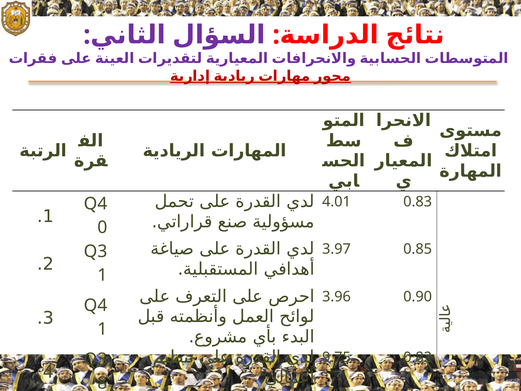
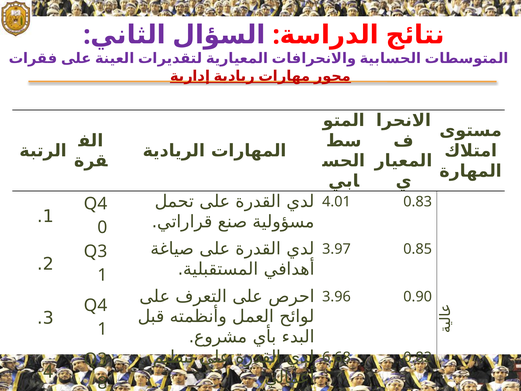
9.75: 9.75 -> 6.68
